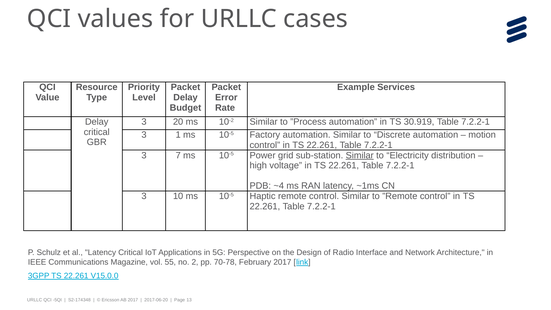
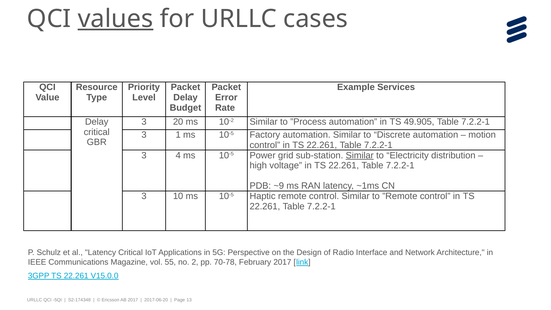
values underline: none -> present
30.919: 30.919 -> 49.905
7: 7 -> 4
~4: ~4 -> ~9
